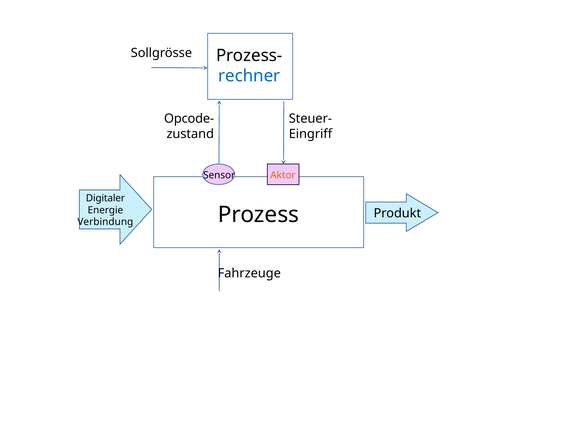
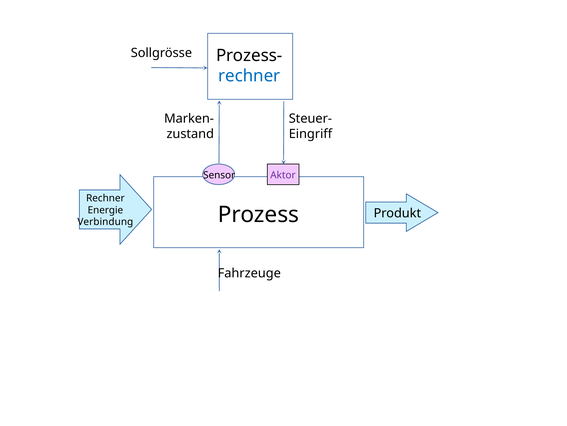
Opcode-: Opcode- -> Marken-
Aktor colour: orange -> purple
Digitaler at (105, 198): Digitaler -> Rechner
